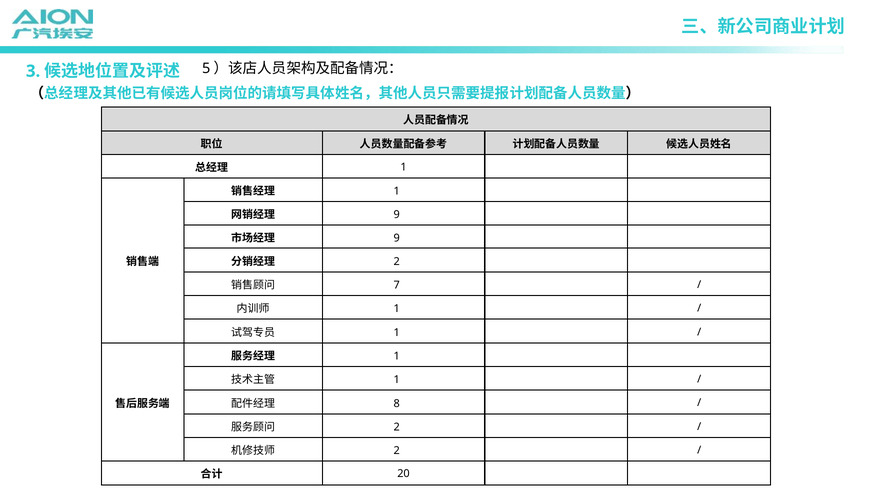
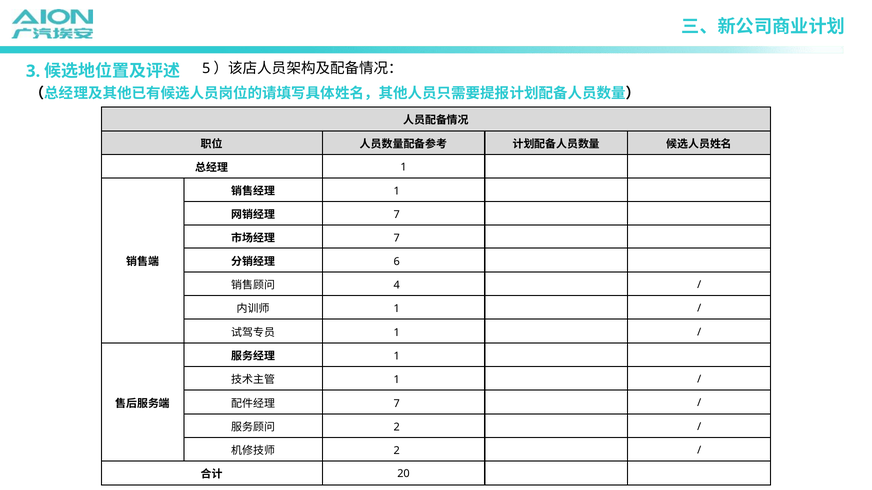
9 at (397, 215): 9 -> 7
9 at (397, 238): 9 -> 7
2 at (397, 262): 2 -> 6
7: 7 -> 4
8 at (397, 404): 8 -> 7
